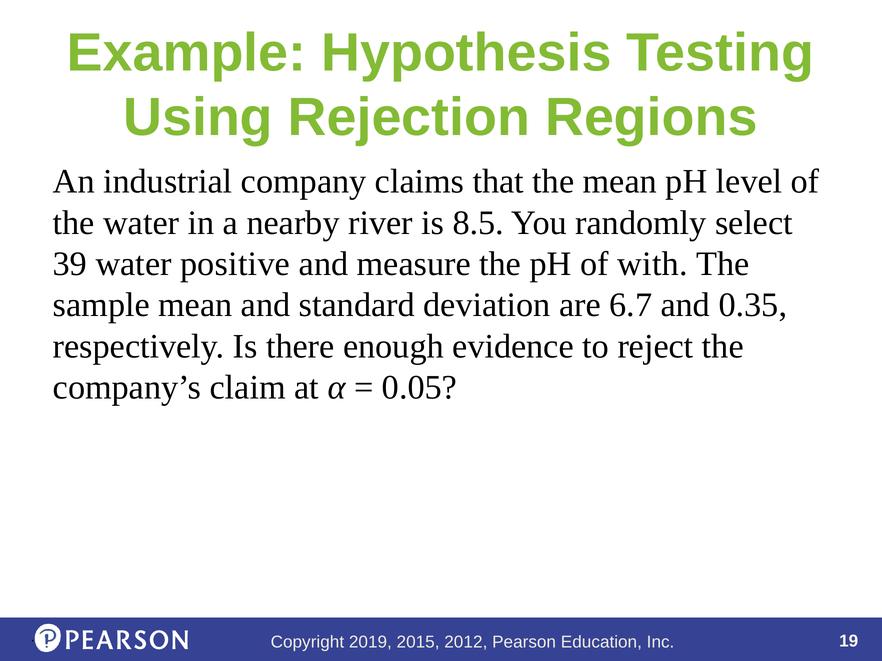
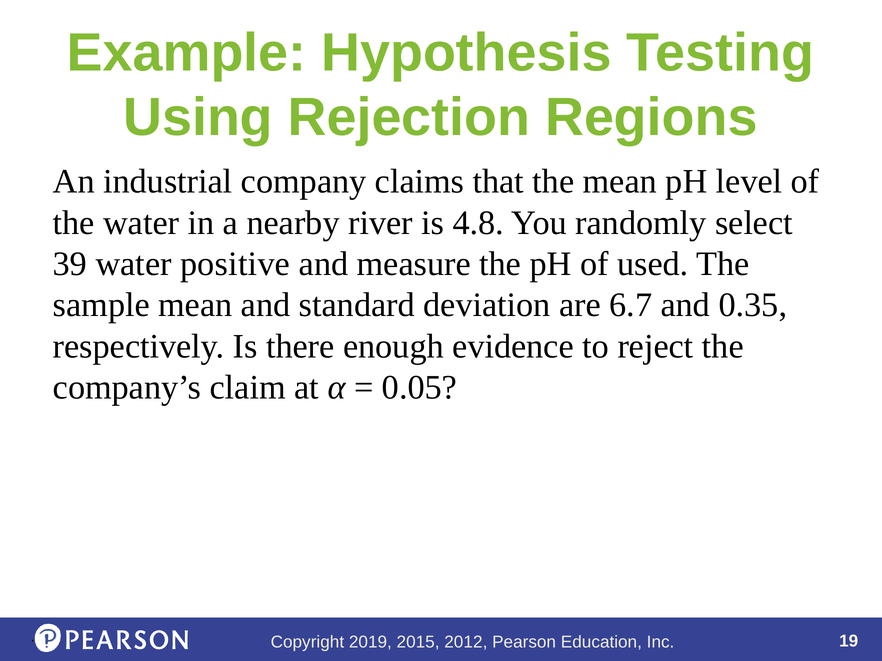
8.5: 8.5 -> 4.8
with: with -> used
